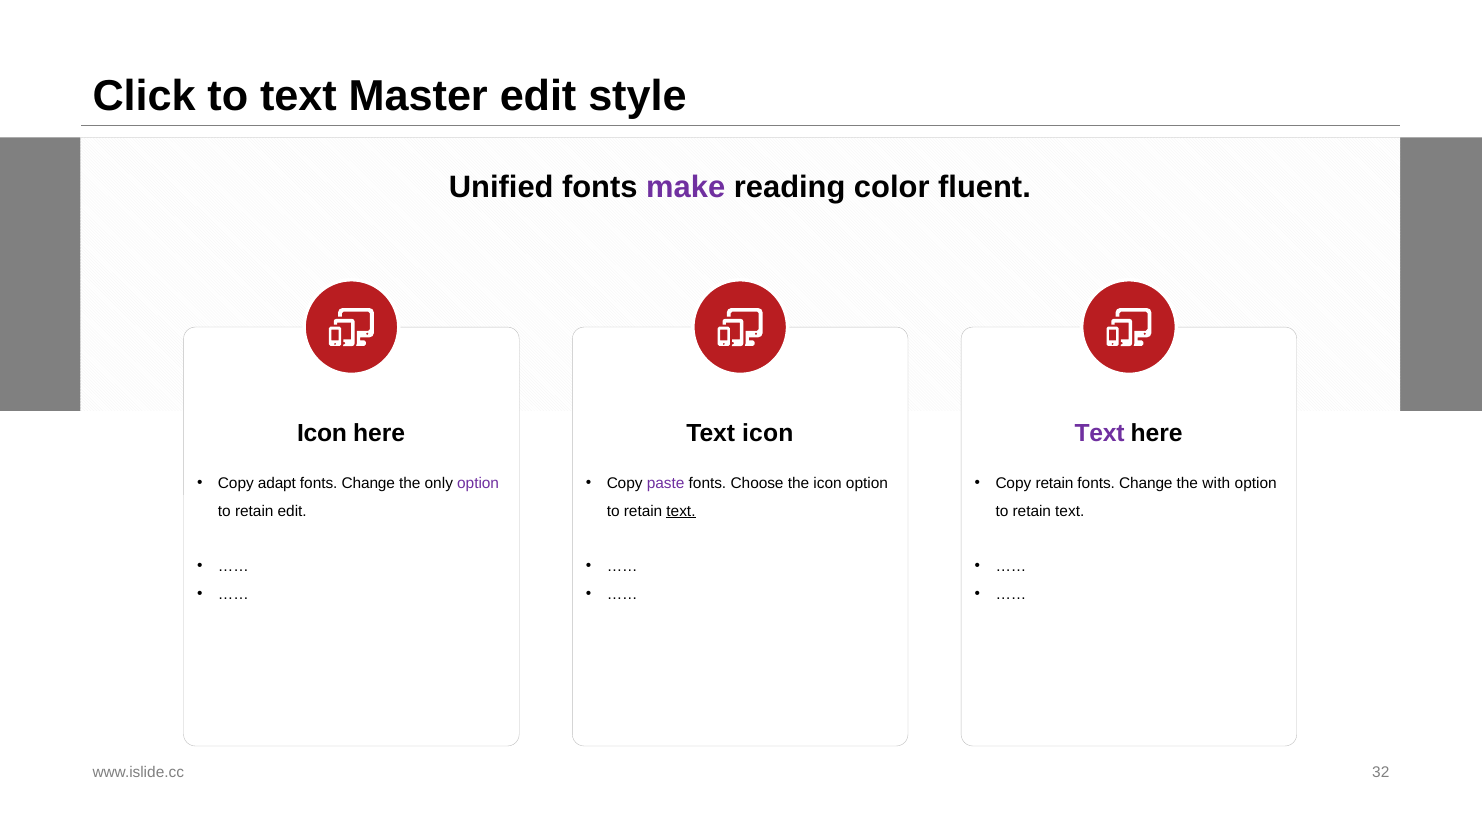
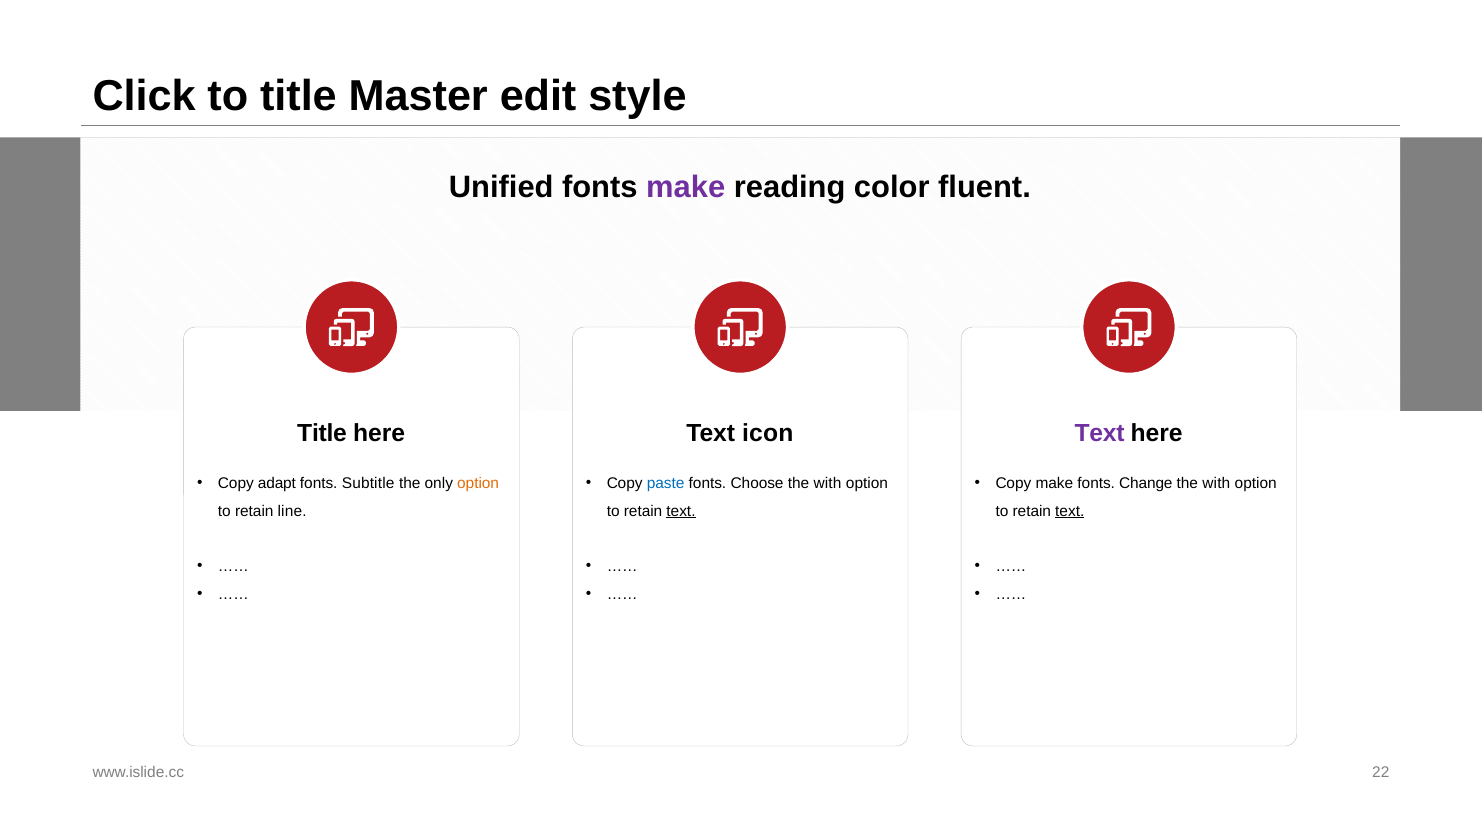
to text: text -> title
Icon at (322, 434): Icon -> Title
Change at (368, 483): Change -> Subtitle
option at (478, 483) colour: purple -> orange
paste colour: purple -> blue
Choose the icon: icon -> with
Copy retain: retain -> make
retain edit: edit -> line
text at (1070, 511) underline: none -> present
32: 32 -> 22
